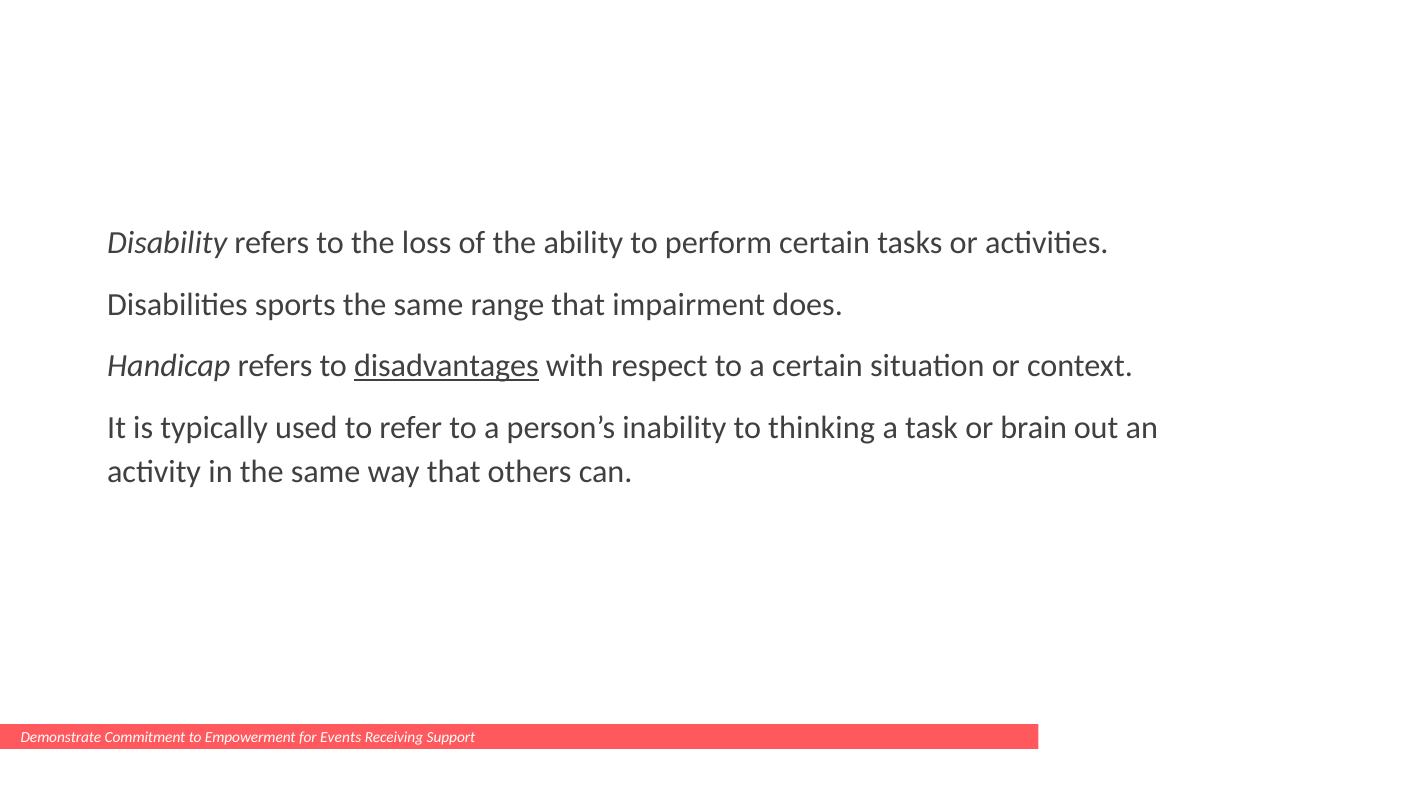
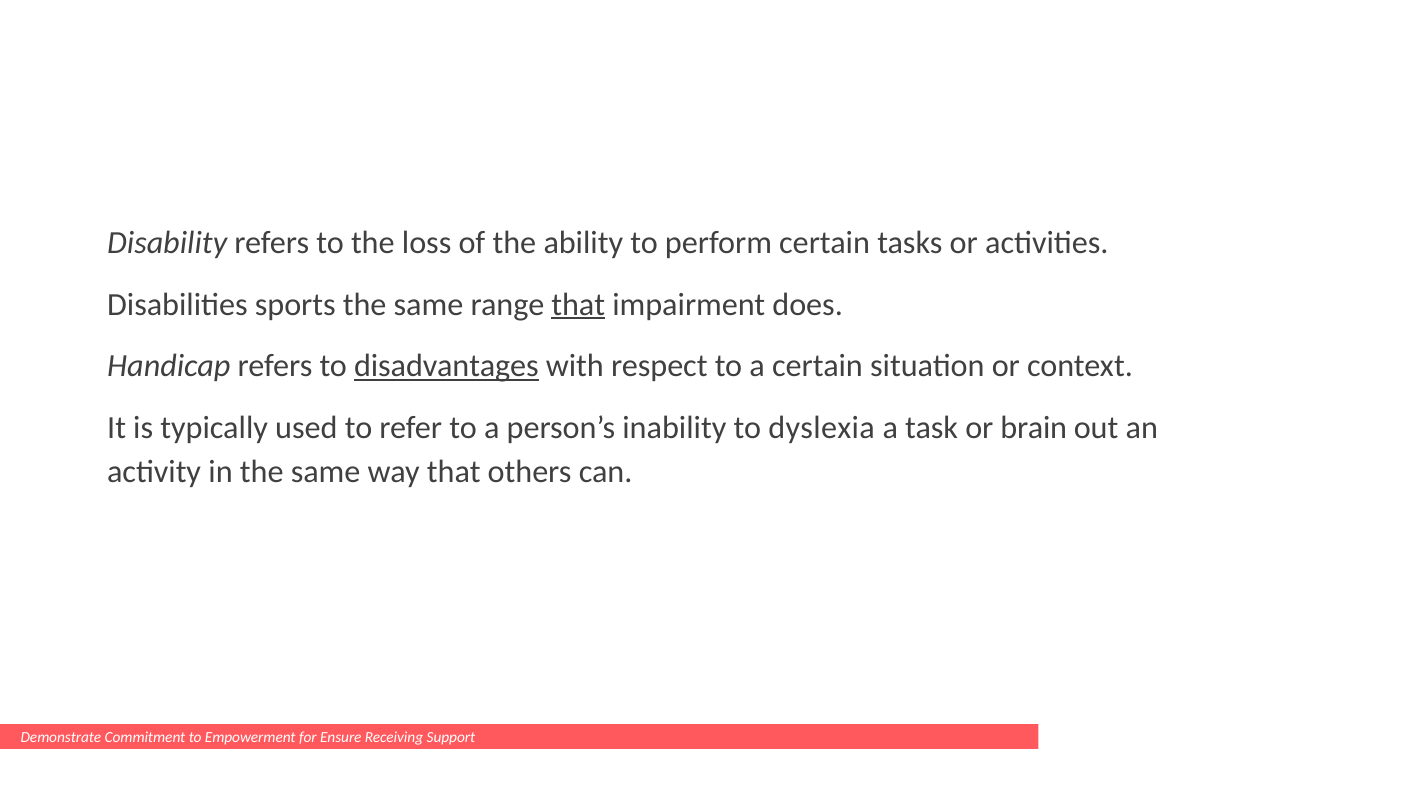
that at (578, 304) underline: none -> present
thinking: thinking -> dyslexia
Events: Events -> Ensure
